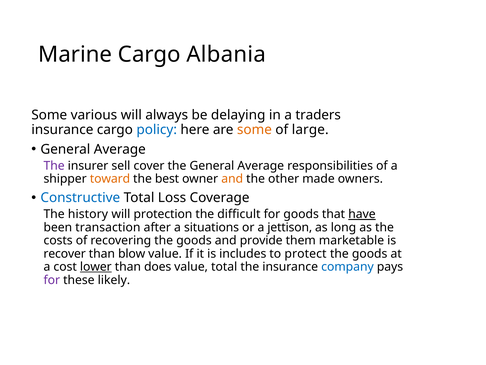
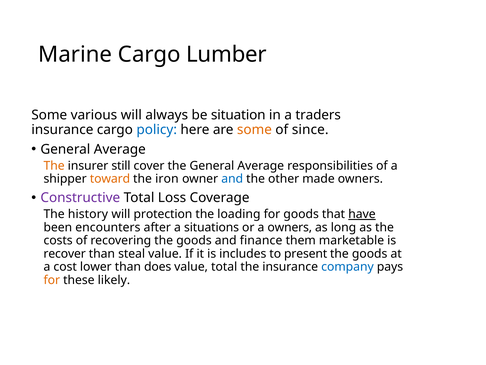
Albania: Albania -> Lumber
delaying: delaying -> situation
large: large -> since
The at (54, 166) colour: purple -> orange
sell: sell -> still
best: best -> iron
and at (232, 179) colour: orange -> blue
Constructive colour: blue -> purple
difficult: difficult -> loading
transaction: transaction -> encounters
a jettison: jettison -> owners
provide: provide -> finance
blow: blow -> steal
protect: protect -> present
lower underline: present -> none
for at (52, 280) colour: purple -> orange
